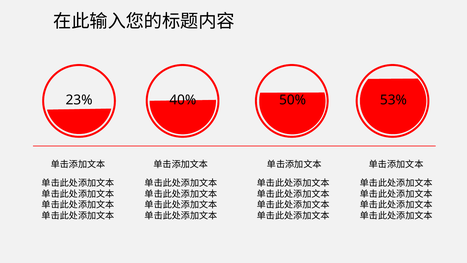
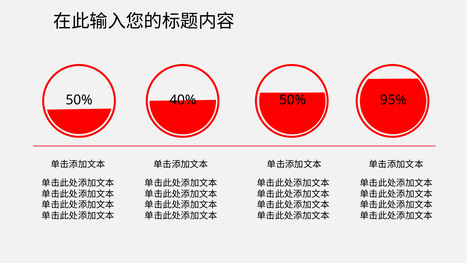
23% at (79, 100): 23% -> 50%
53%: 53% -> 95%
